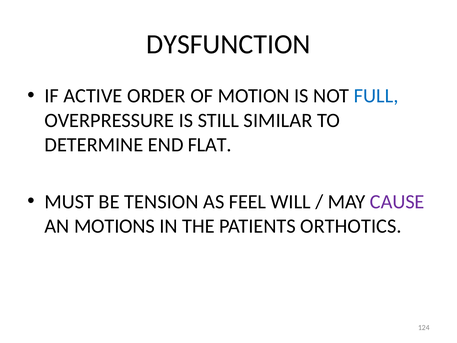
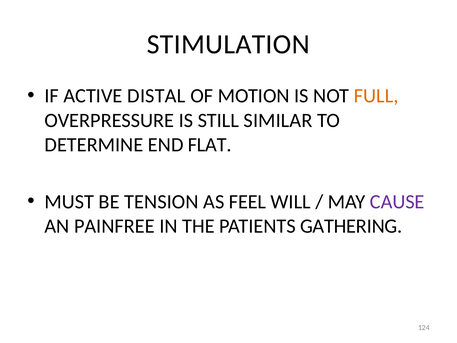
DYSFUNCTION: DYSFUNCTION -> STIMULATION
ORDER: ORDER -> DISTAL
FULL colour: blue -> orange
MOTIONS: MOTIONS -> PAINFREE
ORTHOTICS: ORTHOTICS -> GATHERING
